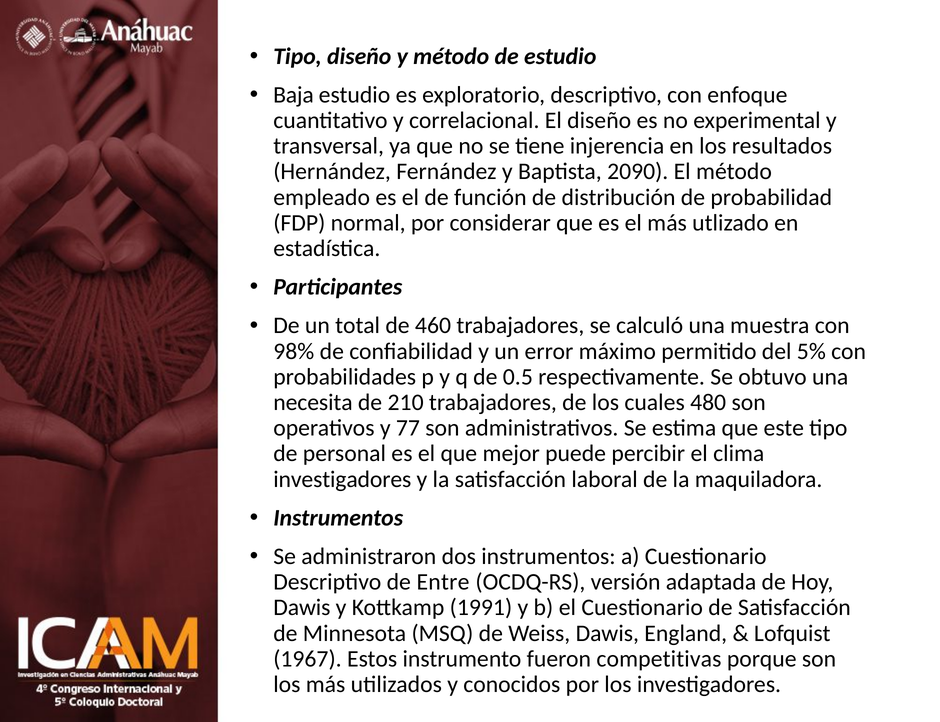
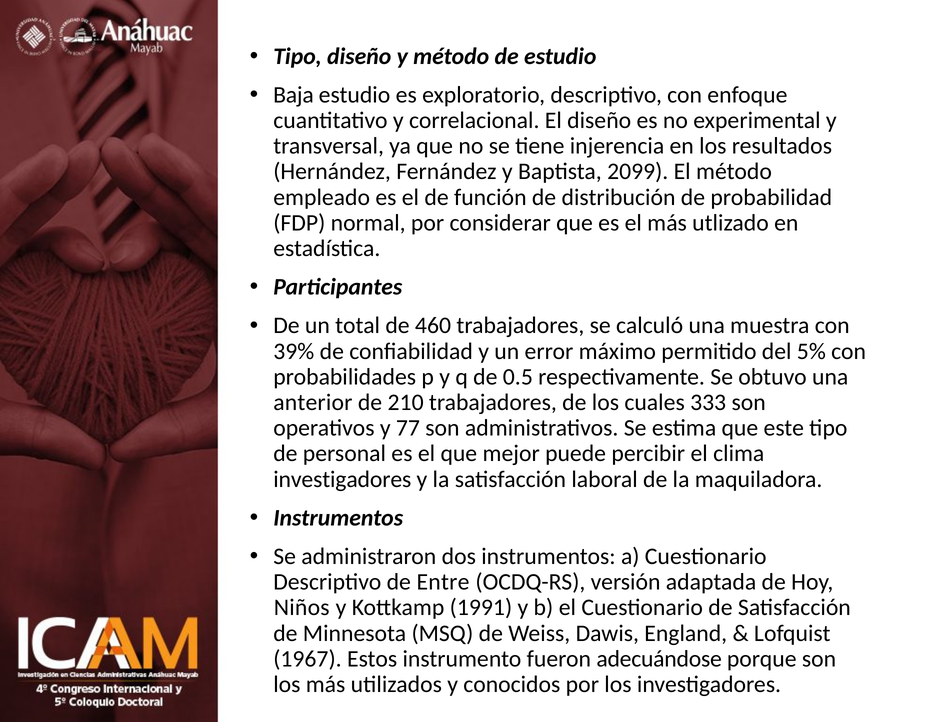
2090: 2090 -> 2099
98%: 98% -> 39%
necesita: necesita -> anterior
480: 480 -> 333
Dawis at (302, 608): Dawis -> Niños
competitivas: competitivas -> adecuándose
